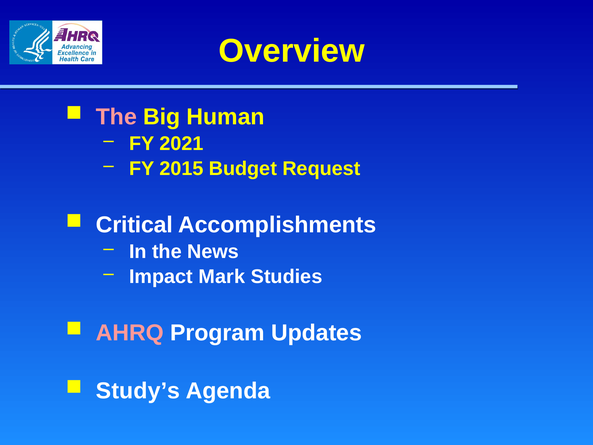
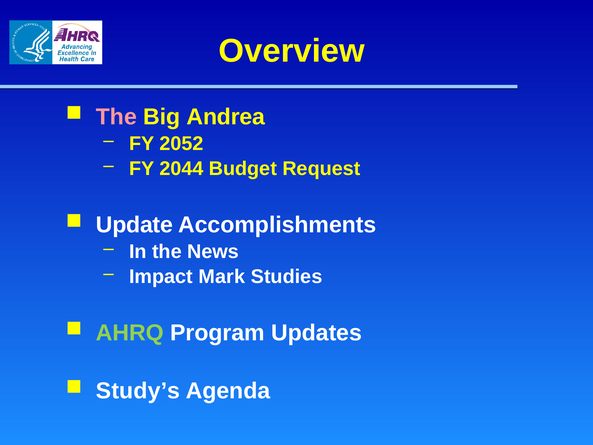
Human: Human -> Andrea
2021: 2021 -> 2052
2015: 2015 -> 2044
Critical: Critical -> Update
AHRQ colour: pink -> light green
